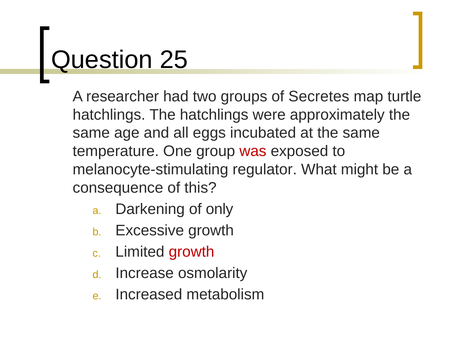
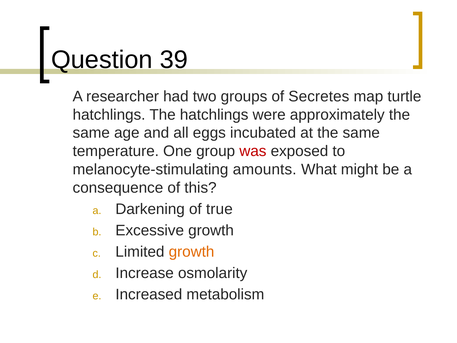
25: 25 -> 39
regulator: regulator -> amounts
only: only -> true
growth at (192, 252) colour: red -> orange
